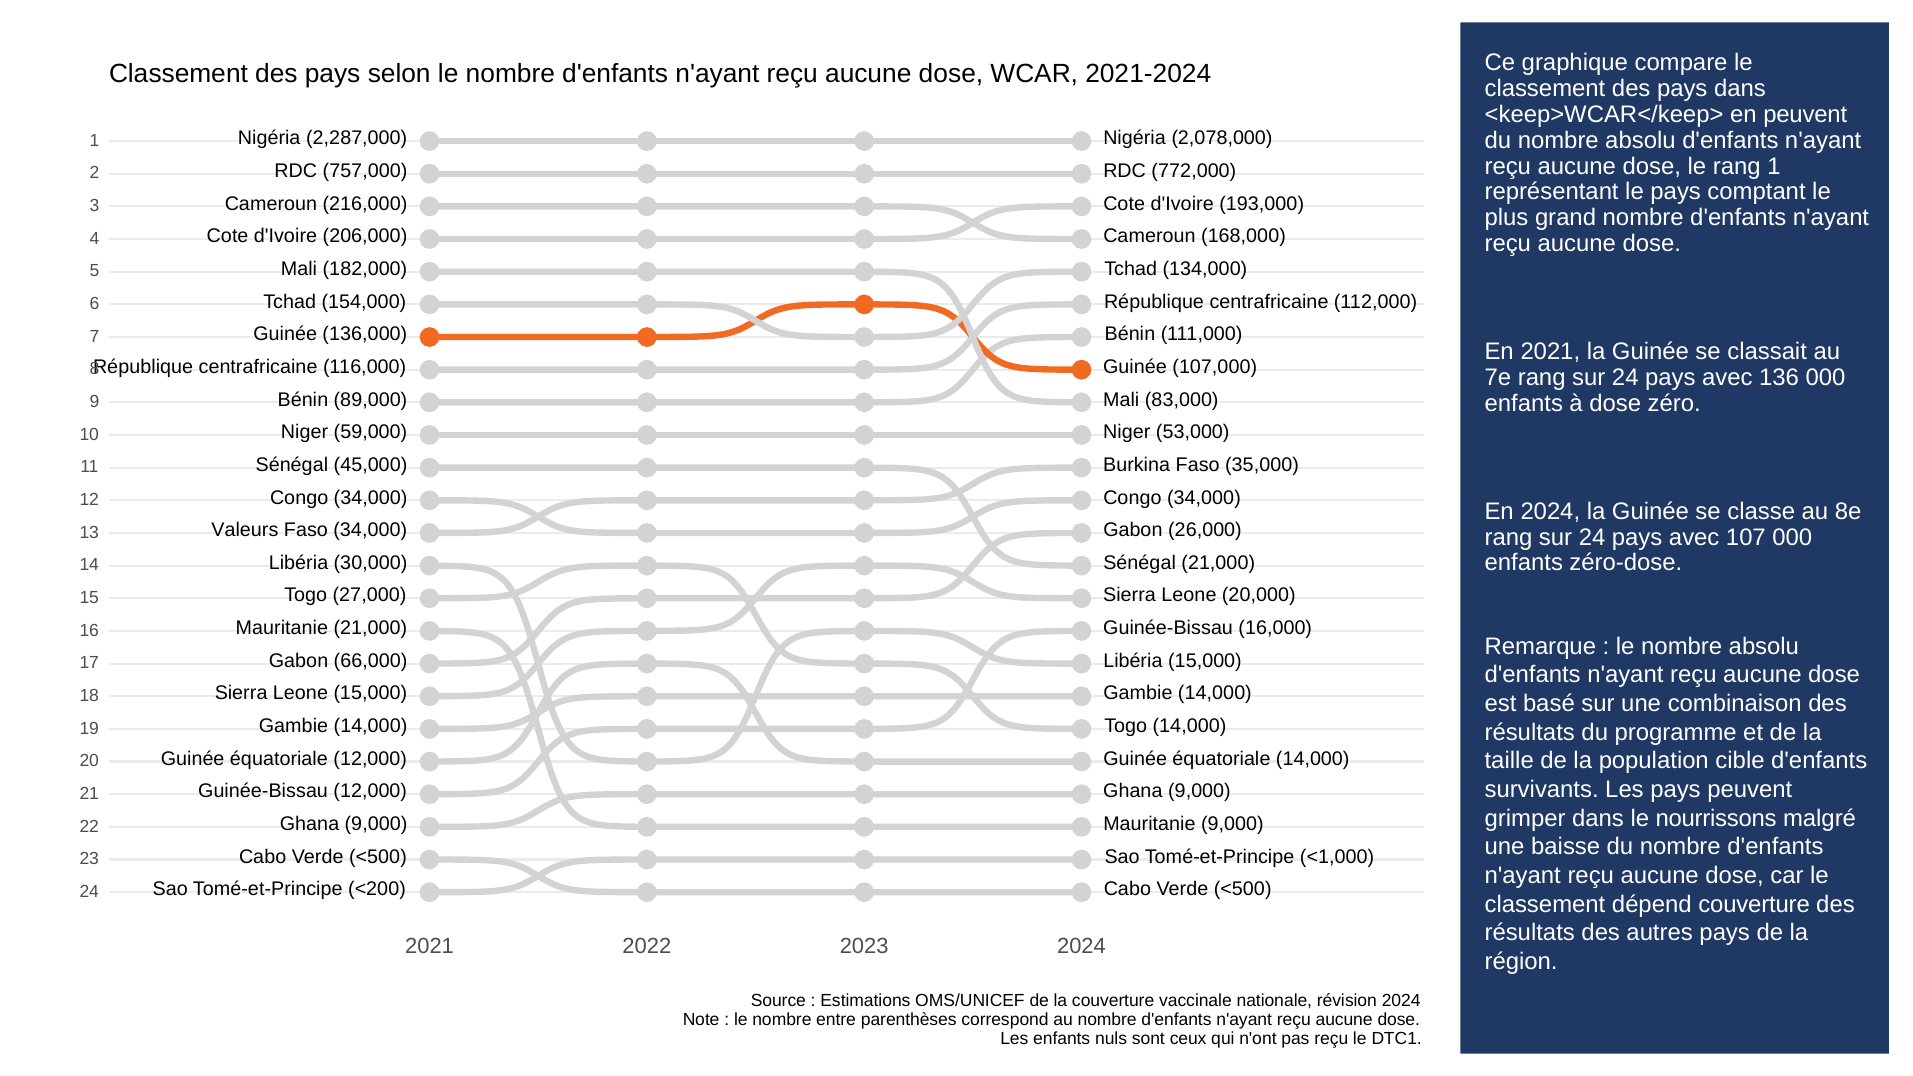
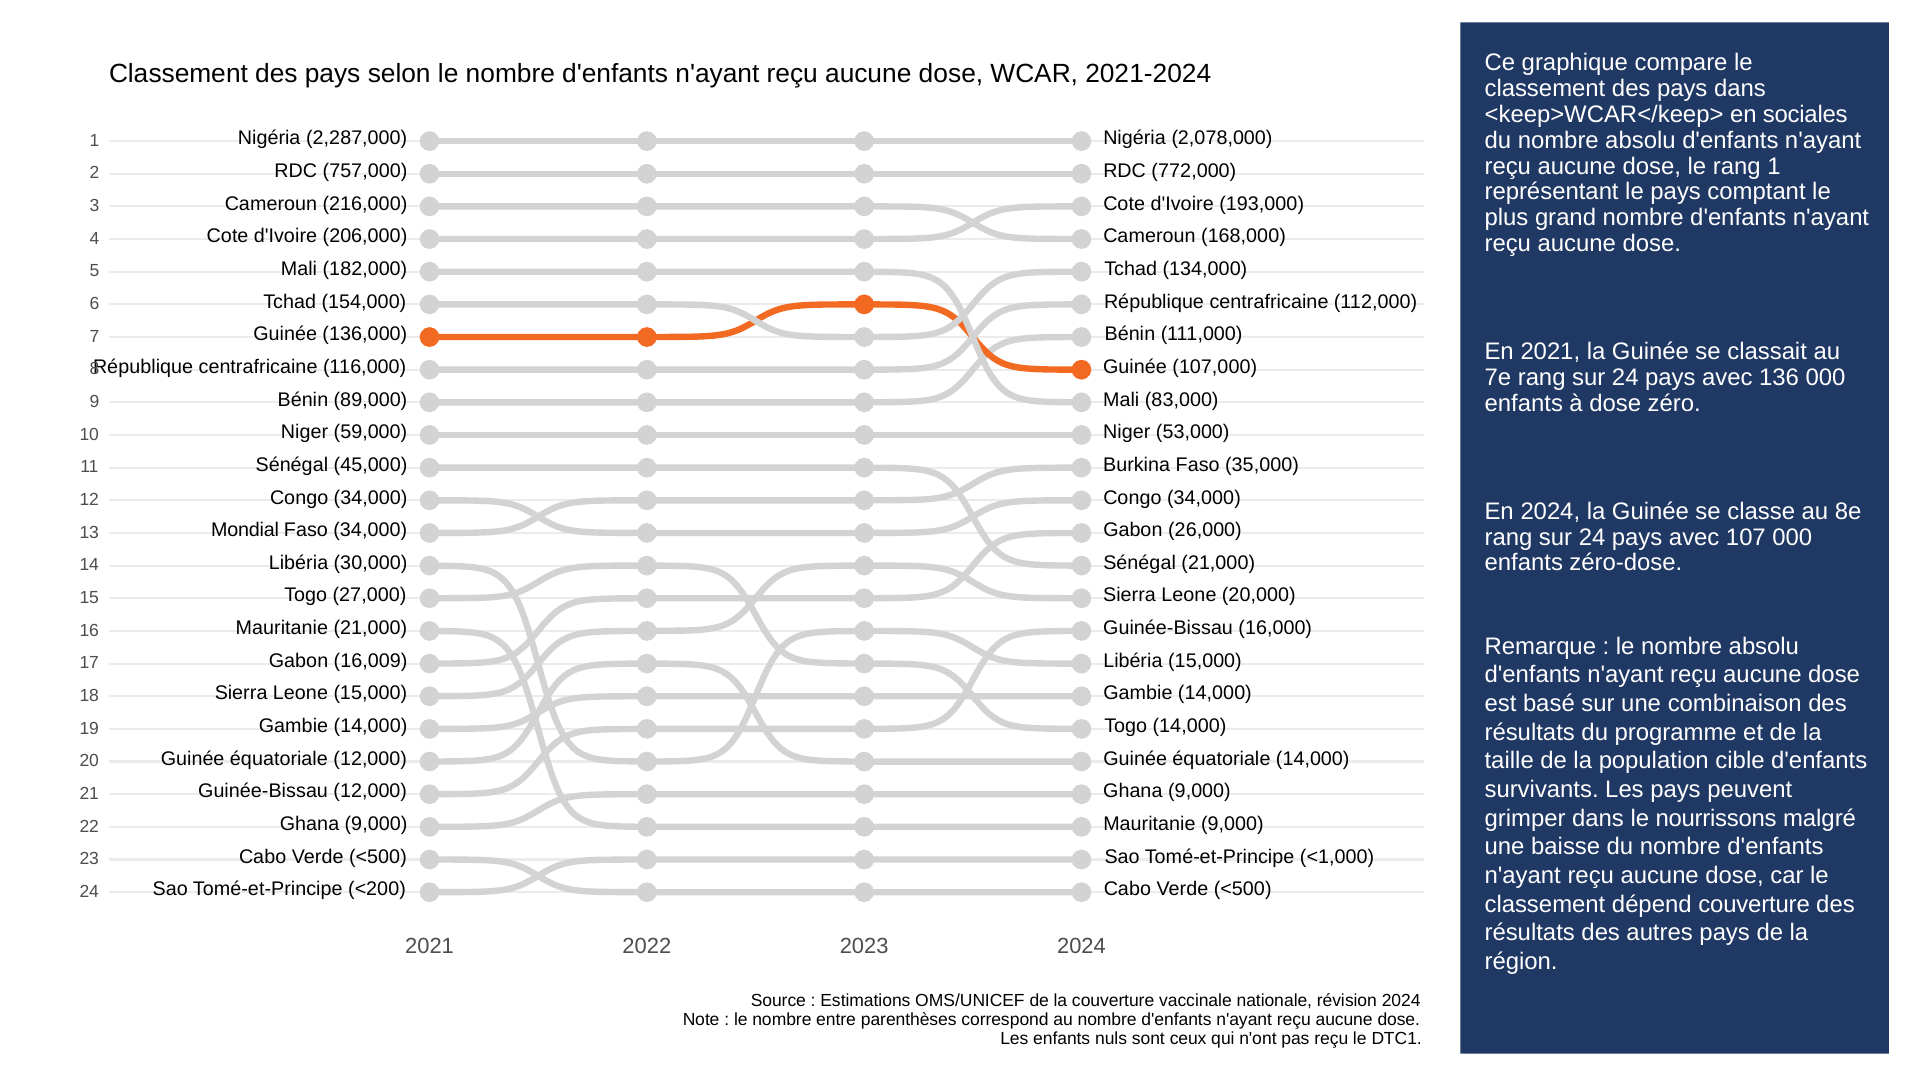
en peuvent: peuvent -> sociales
Valeurs: Valeurs -> Mondial
66,000: 66,000 -> 16,009
